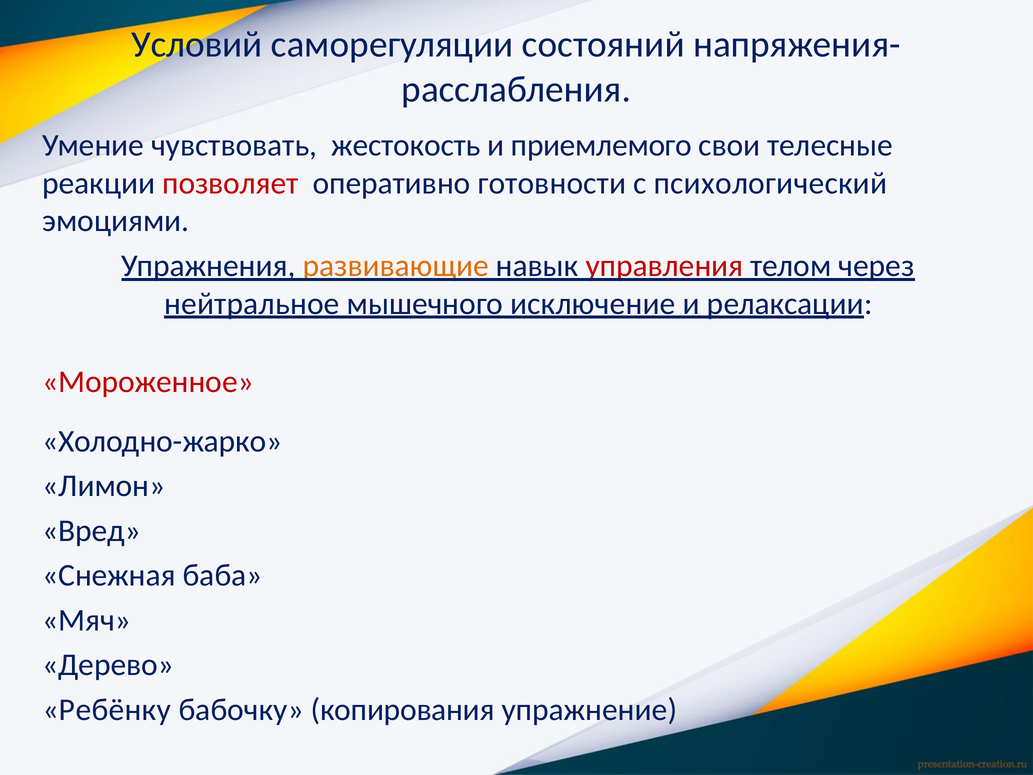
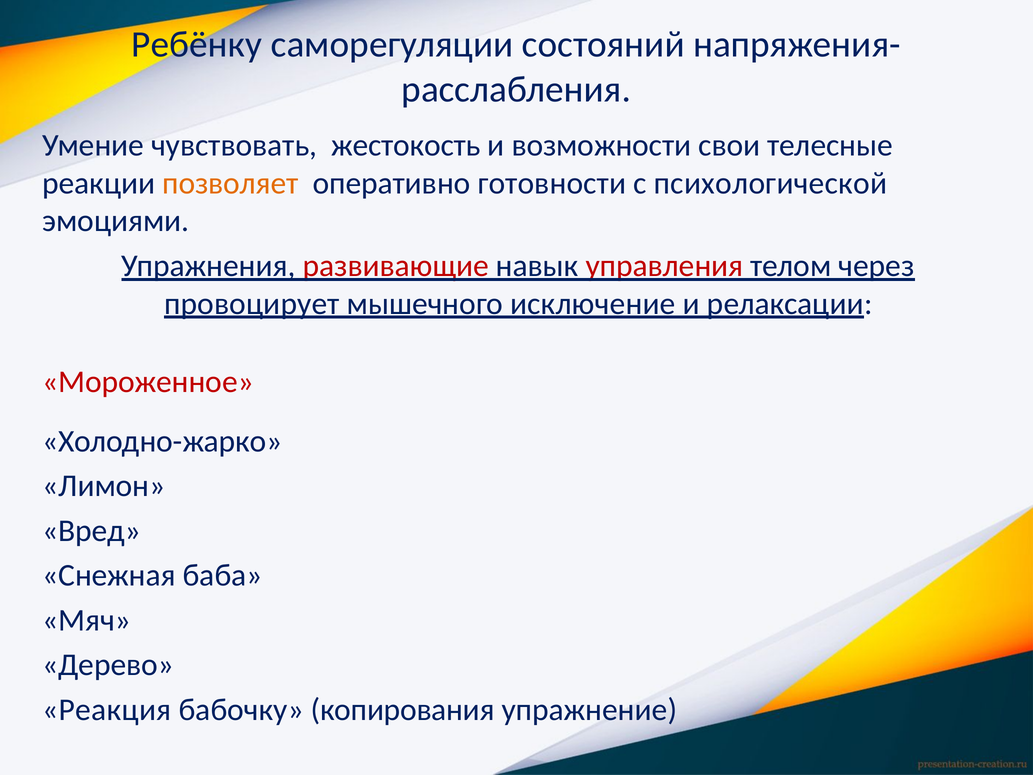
Условий: Условий -> Ребёнку
приемлемого: приемлемого -> возможности
позволяет colour: red -> orange
психологический: психологический -> психологической
развивающие colour: orange -> red
нейтральное: нейтральное -> провоцирует
Ребёнку: Ребёнку -> Реакция
